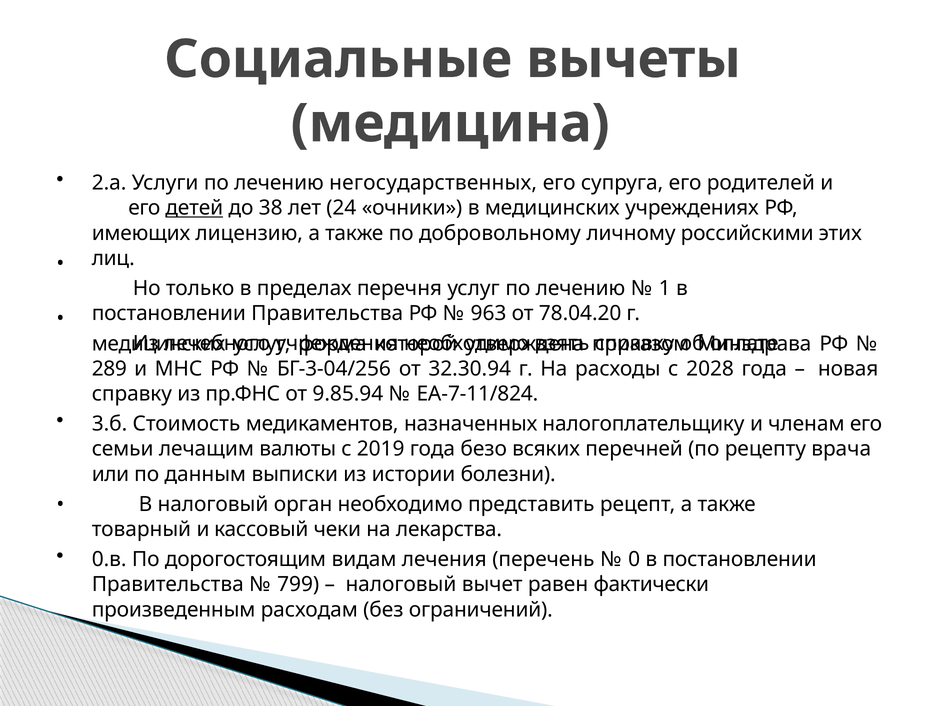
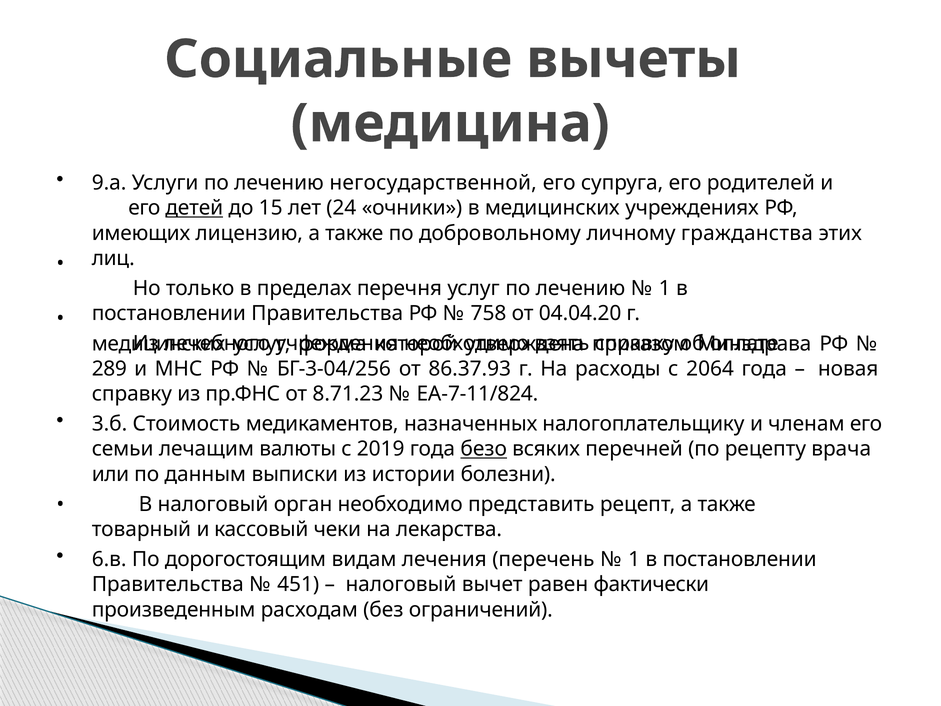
2.а: 2.а -> 9.а
негосударственных: негосударственных -> негосударственной
38: 38 -> 15
российскими: российскими -> гражданства
963: 963 -> 758
78.04.20: 78.04.20 -> 04.04.20
32.30.94: 32.30.94 -> 86.37.93
2028: 2028 -> 2064
9.85.94: 9.85.94 -> 8.71.23
безо underline: none -> present
0.в: 0.в -> 6.в
0 at (634, 559): 0 -> 1
799: 799 -> 451
